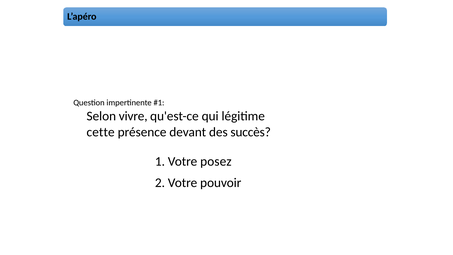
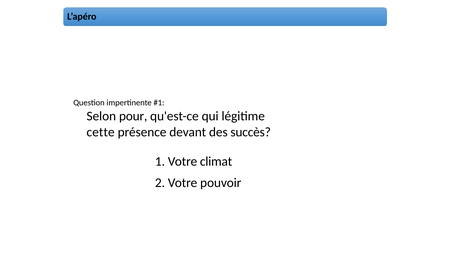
vivre: vivre -> pour
posez: posez -> climat
